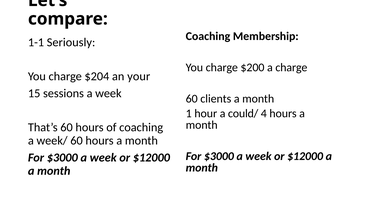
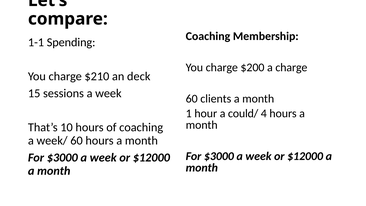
Seriously: Seriously -> Spending
$204: $204 -> $210
your: your -> deck
That’s 60: 60 -> 10
